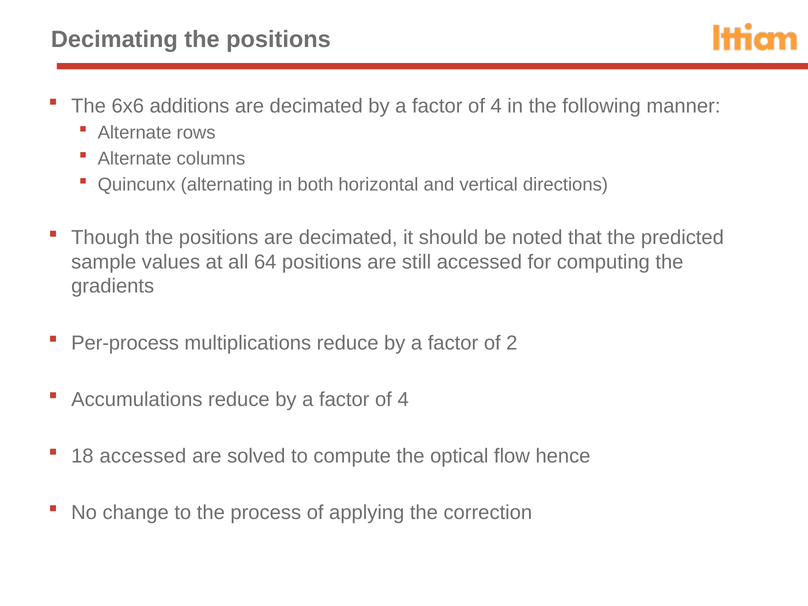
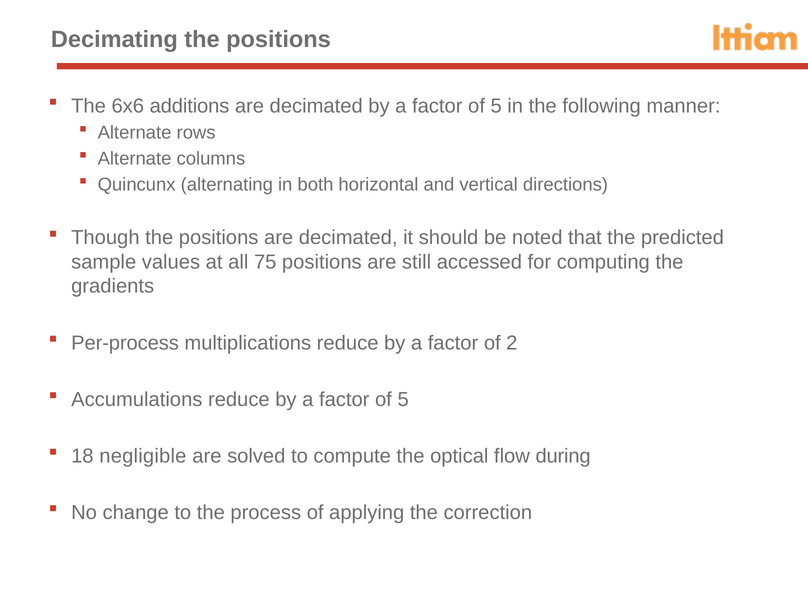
4 at (496, 106): 4 -> 5
64: 64 -> 75
4 at (403, 399): 4 -> 5
18 accessed: accessed -> negligible
hence: hence -> during
